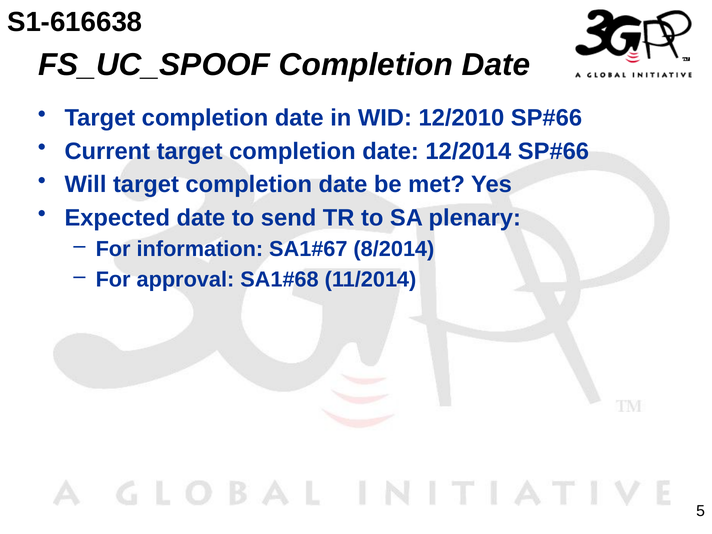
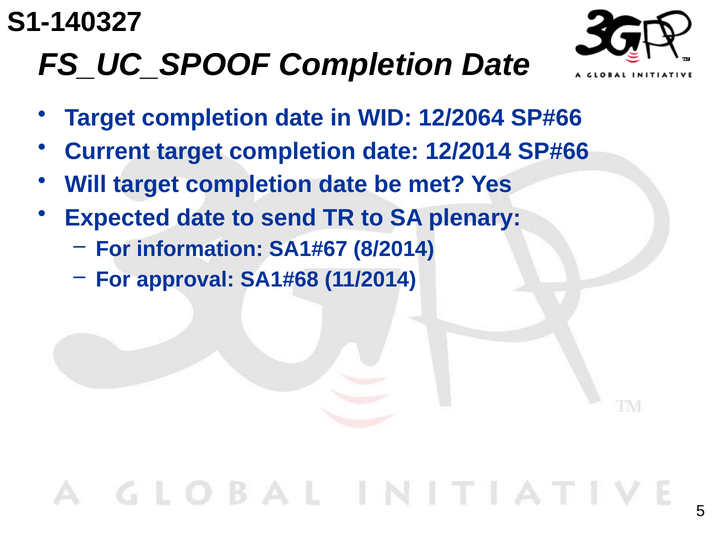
S1-616638: S1-616638 -> S1-140327
12/2010: 12/2010 -> 12/2064
